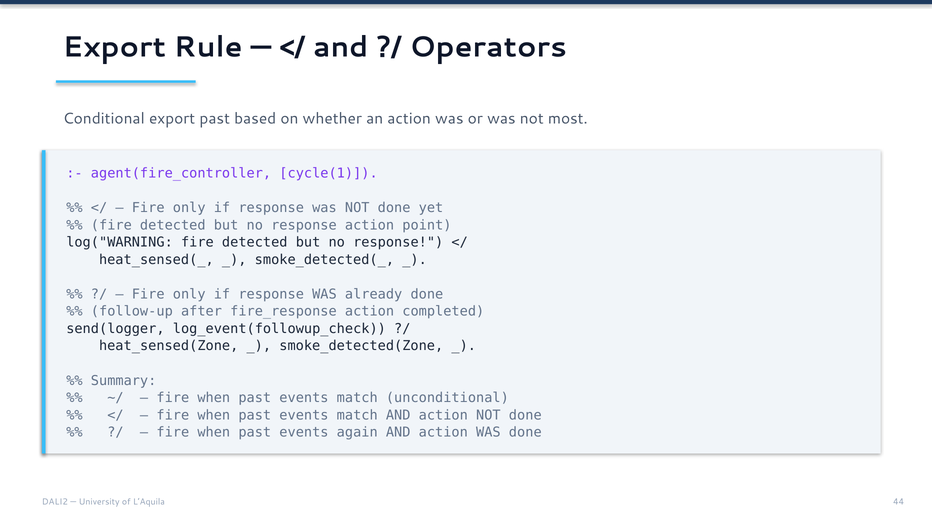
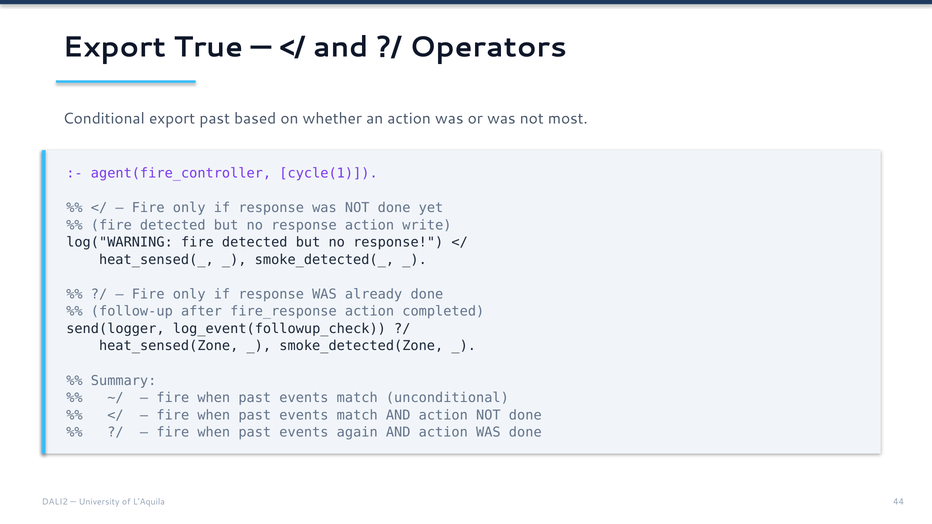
Rule: Rule -> True
point: point -> write
